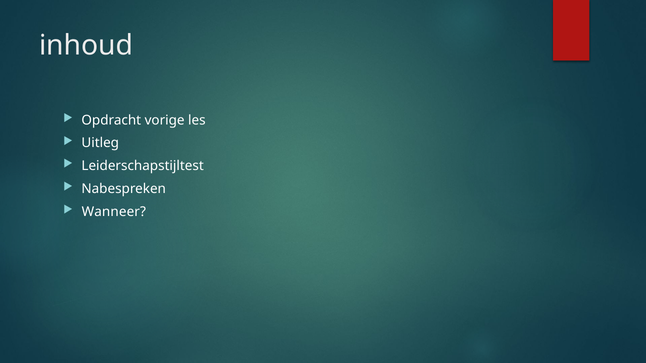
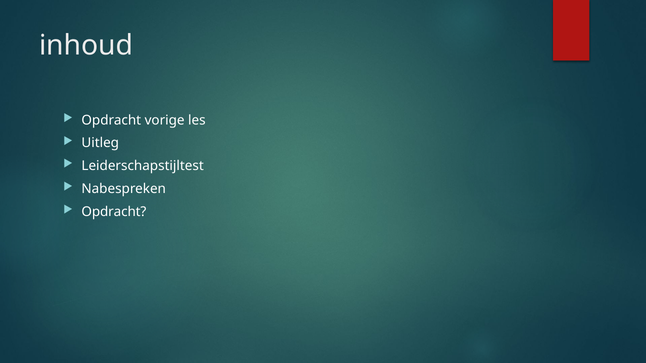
Wanneer at (114, 212): Wanneer -> Opdracht
